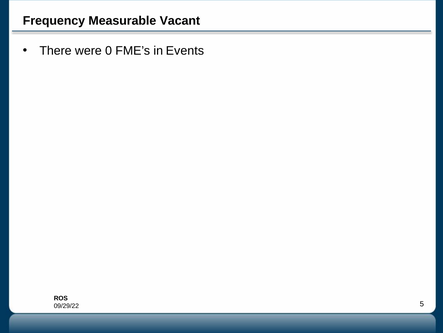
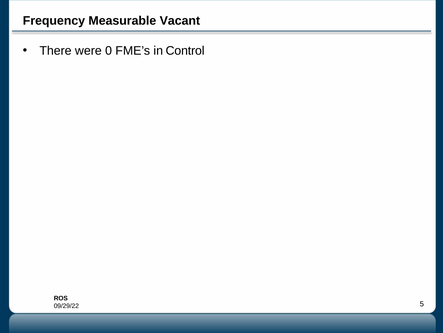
Events: Events -> Control
